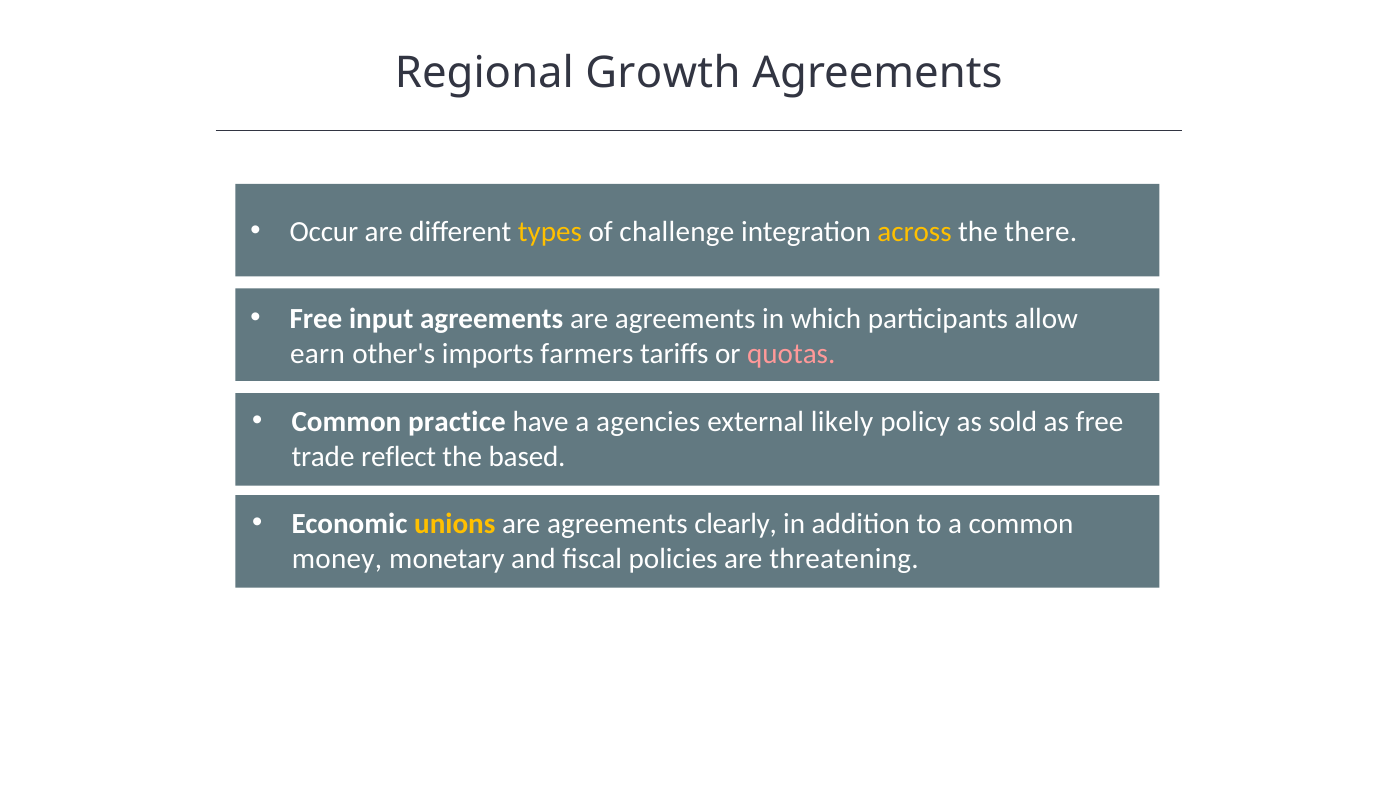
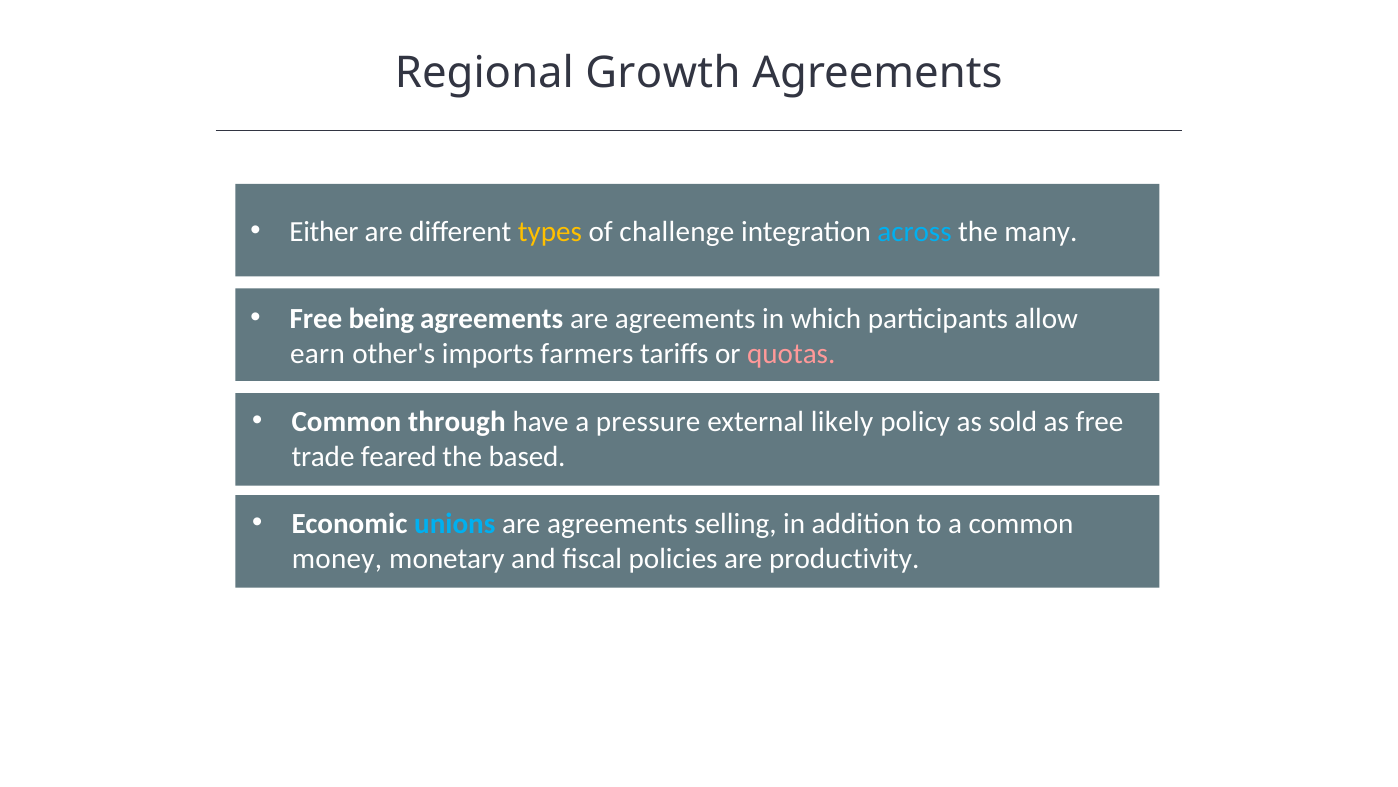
Occur: Occur -> Either
across colour: yellow -> light blue
there: there -> many
input: input -> being
practice: practice -> through
agencies: agencies -> pressure
reflect: reflect -> feared
unions colour: yellow -> light blue
clearly: clearly -> selling
threatening: threatening -> productivity
